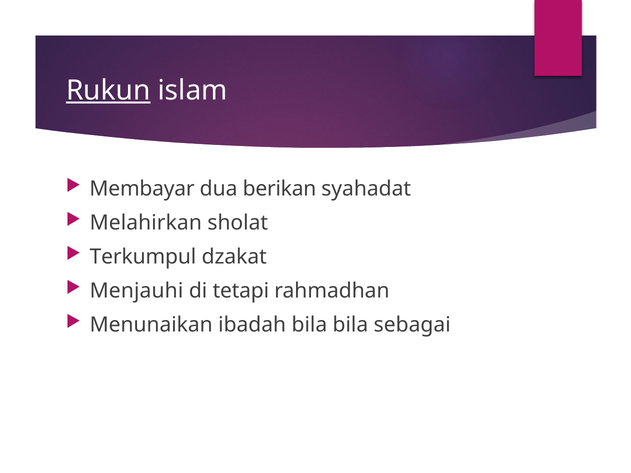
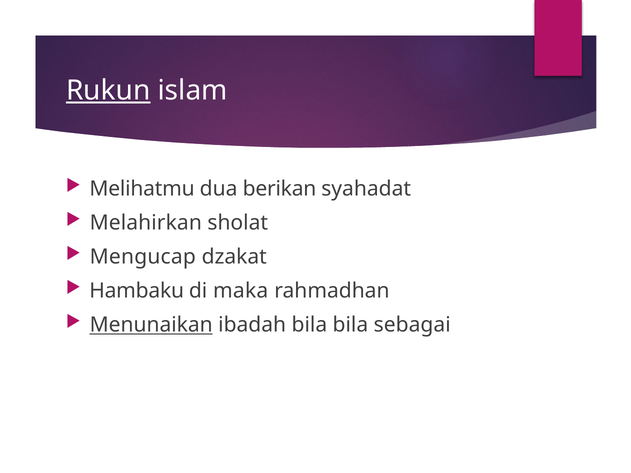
Membayar: Membayar -> Melihatmu
Terkumpul: Terkumpul -> Mengucap
Menjauhi: Menjauhi -> Hambaku
tetapi: tetapi -> maka
Menunaikan underline: none -> present
